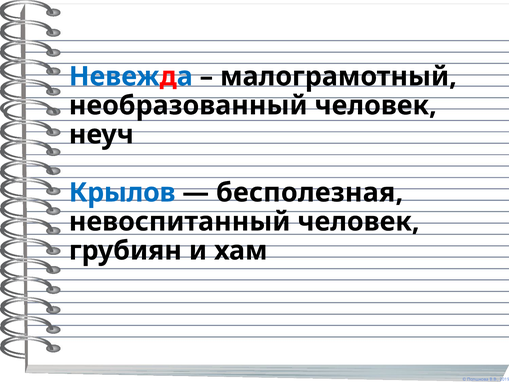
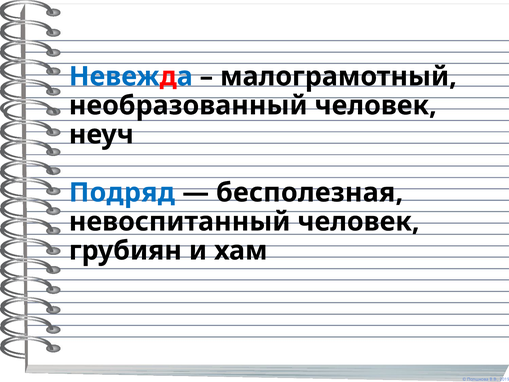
Крылов: Крылов -> Подряд
